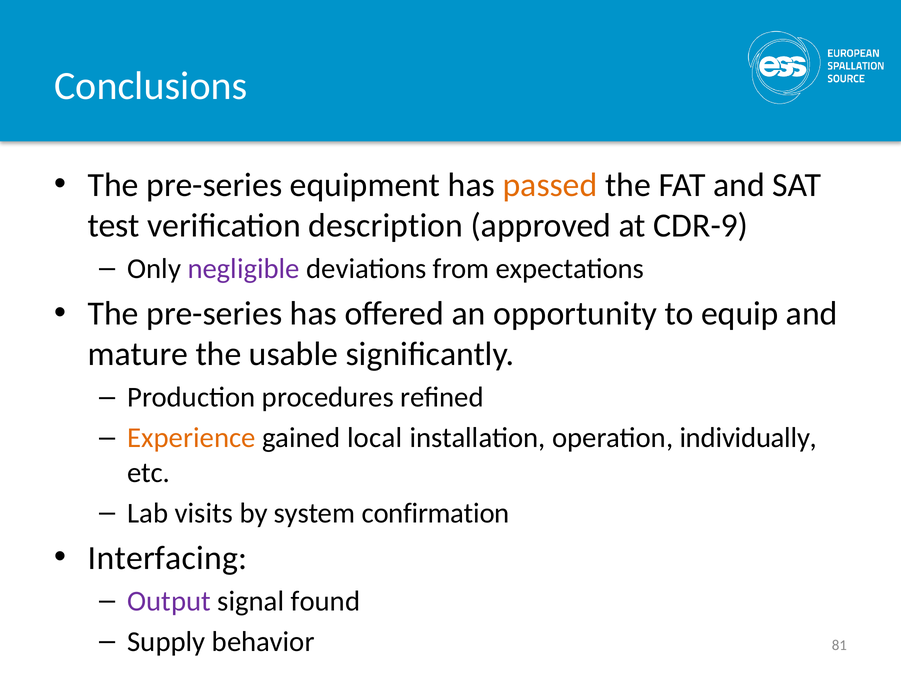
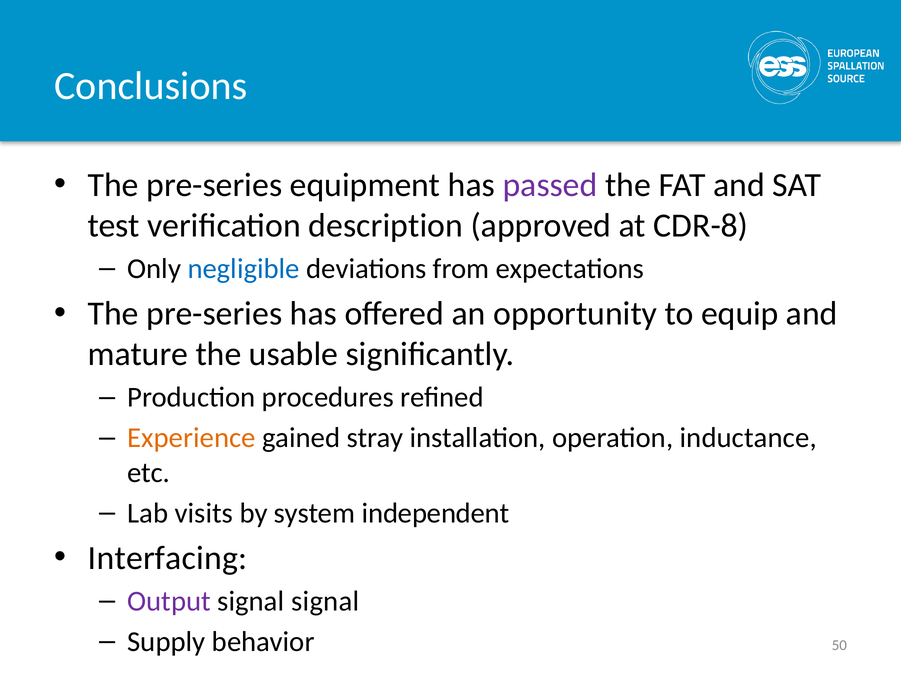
passed colour: orange -> purple
CDR-9: CDR-9 -> CDR-8
negligible colour: purple -> blue
local: local -> stray
individually: individually -> inductance
confirmation: confirmation -> independent
signal found: found -> signal
81: 81 -> 50
